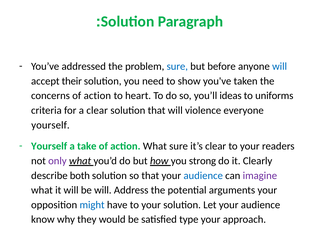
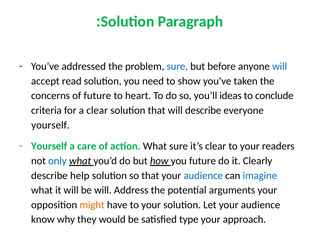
their: their -> read
concerns of action: action -> future
uniforms: uniforms -> conclude
will violence: violence -> describe
take: take -> care
only colour: purple -> blue
you strong: strong -> future
both: both -> help
imagine colour: purple -> blue
might colour: blue -> orange
